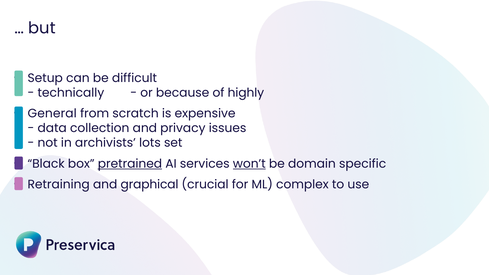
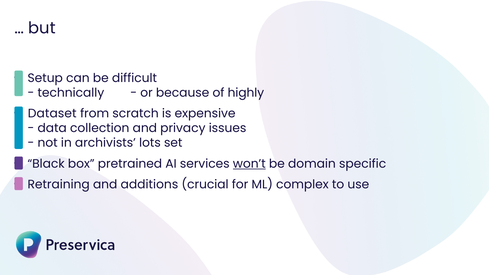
General: General -> Dataset
pretrained underline: present -> none
graphical: graphical -> additions
